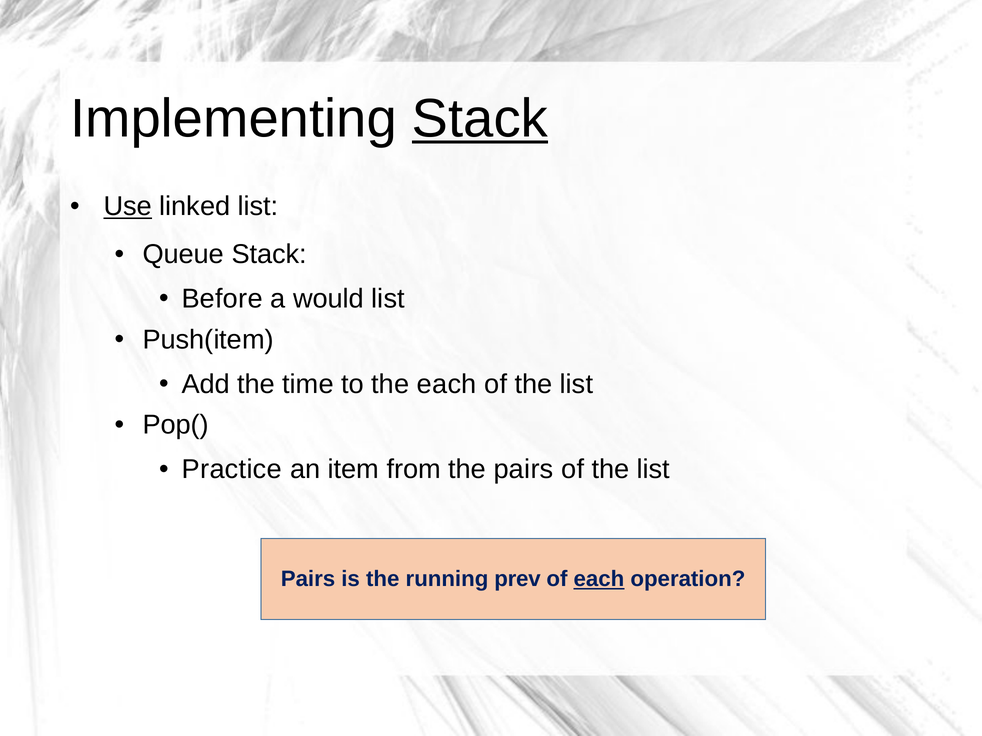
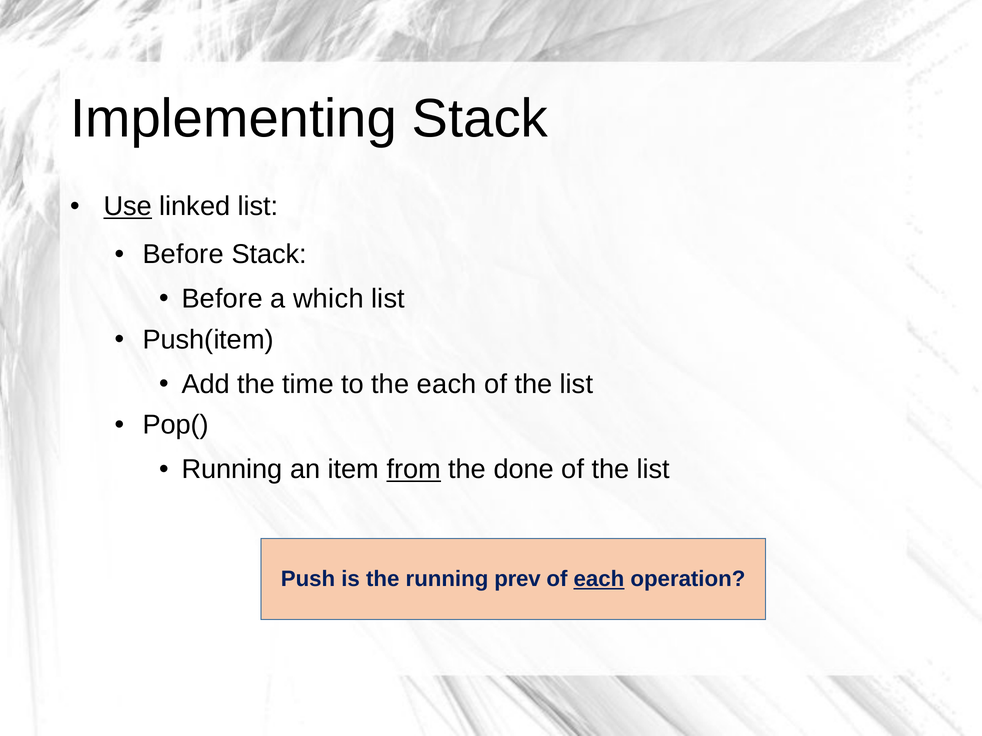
Stack at (480, 119) underline: present -> none
Queue at (183, 255): Queue -> Before
would: would -> which
Practice at (232, 470): Practice -> Running
from underline: none -> present
the pairs: pairs -> done
Pairs at (308, 579): Pairs -> Push
